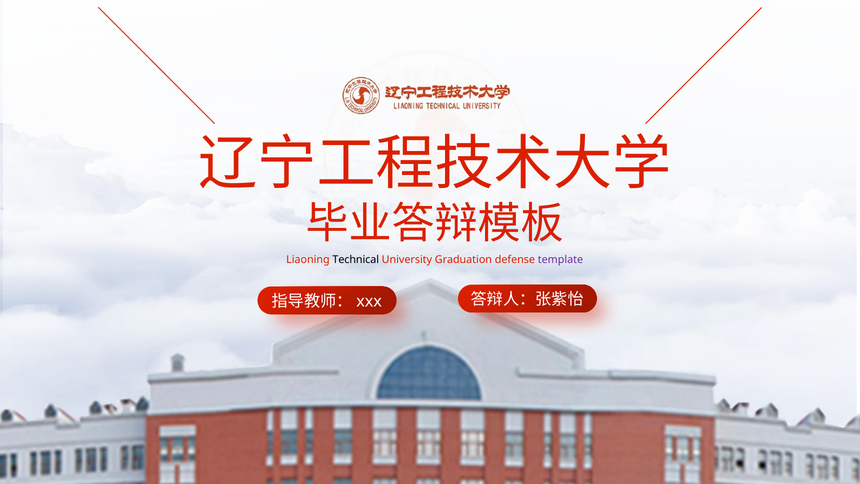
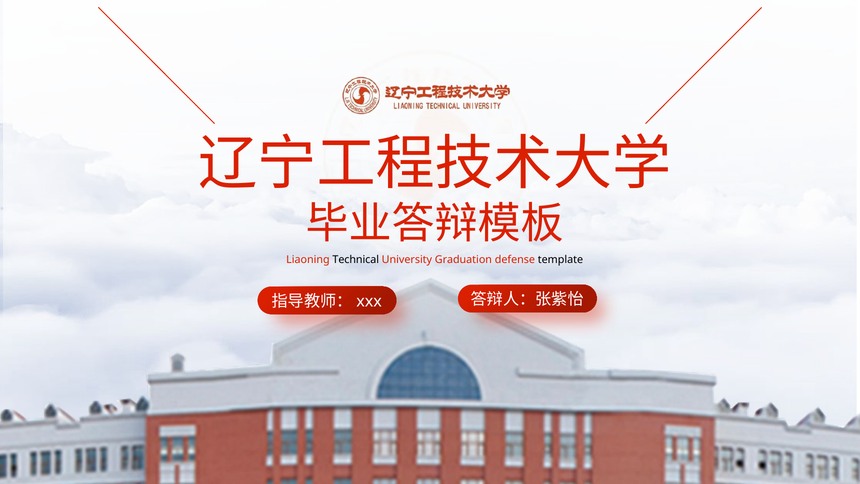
template colour: purple -> black
